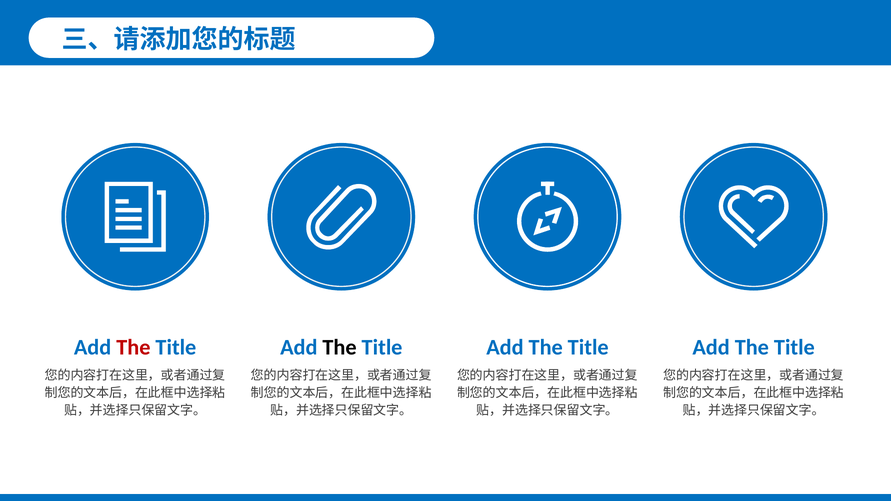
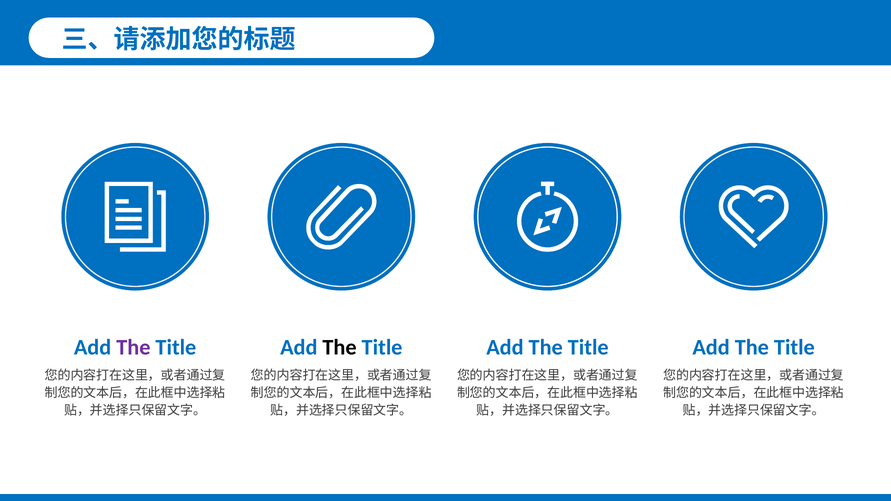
The at (133, 347) colour: red -> purple
